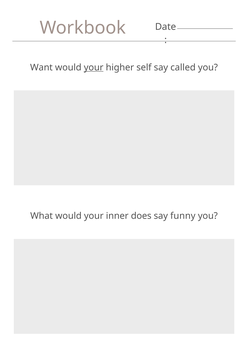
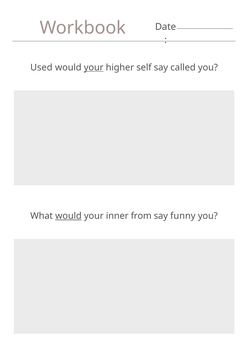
Want: Want -> Used
would at (68, 216) underline: none -> present
does: does -> from
